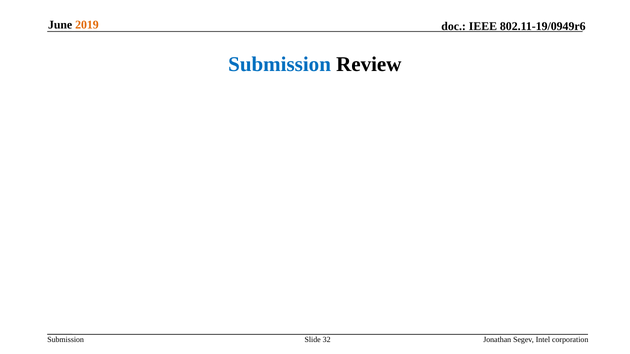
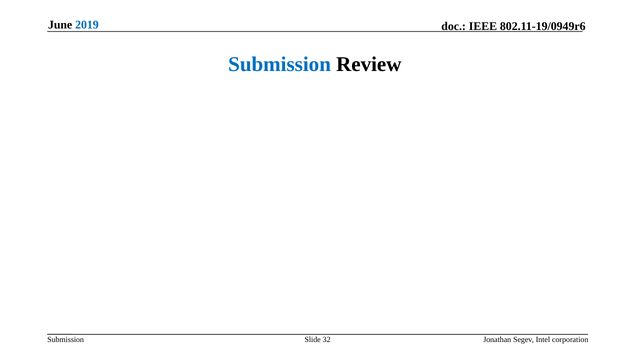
2019 colour: orange -> blue
